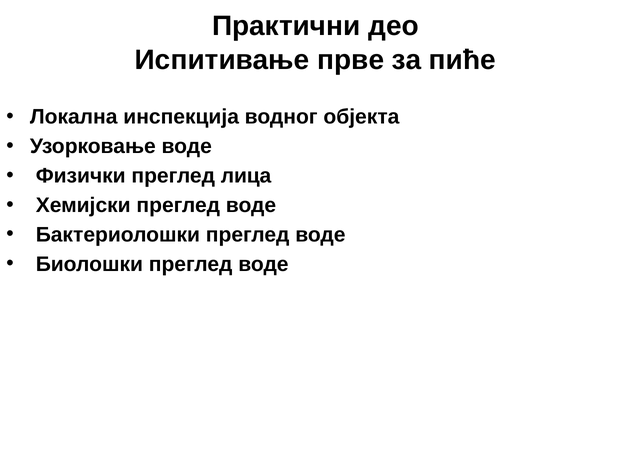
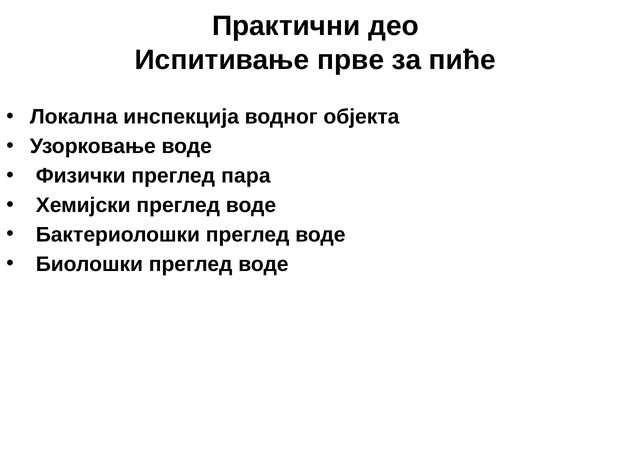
лица: лица -> пара
